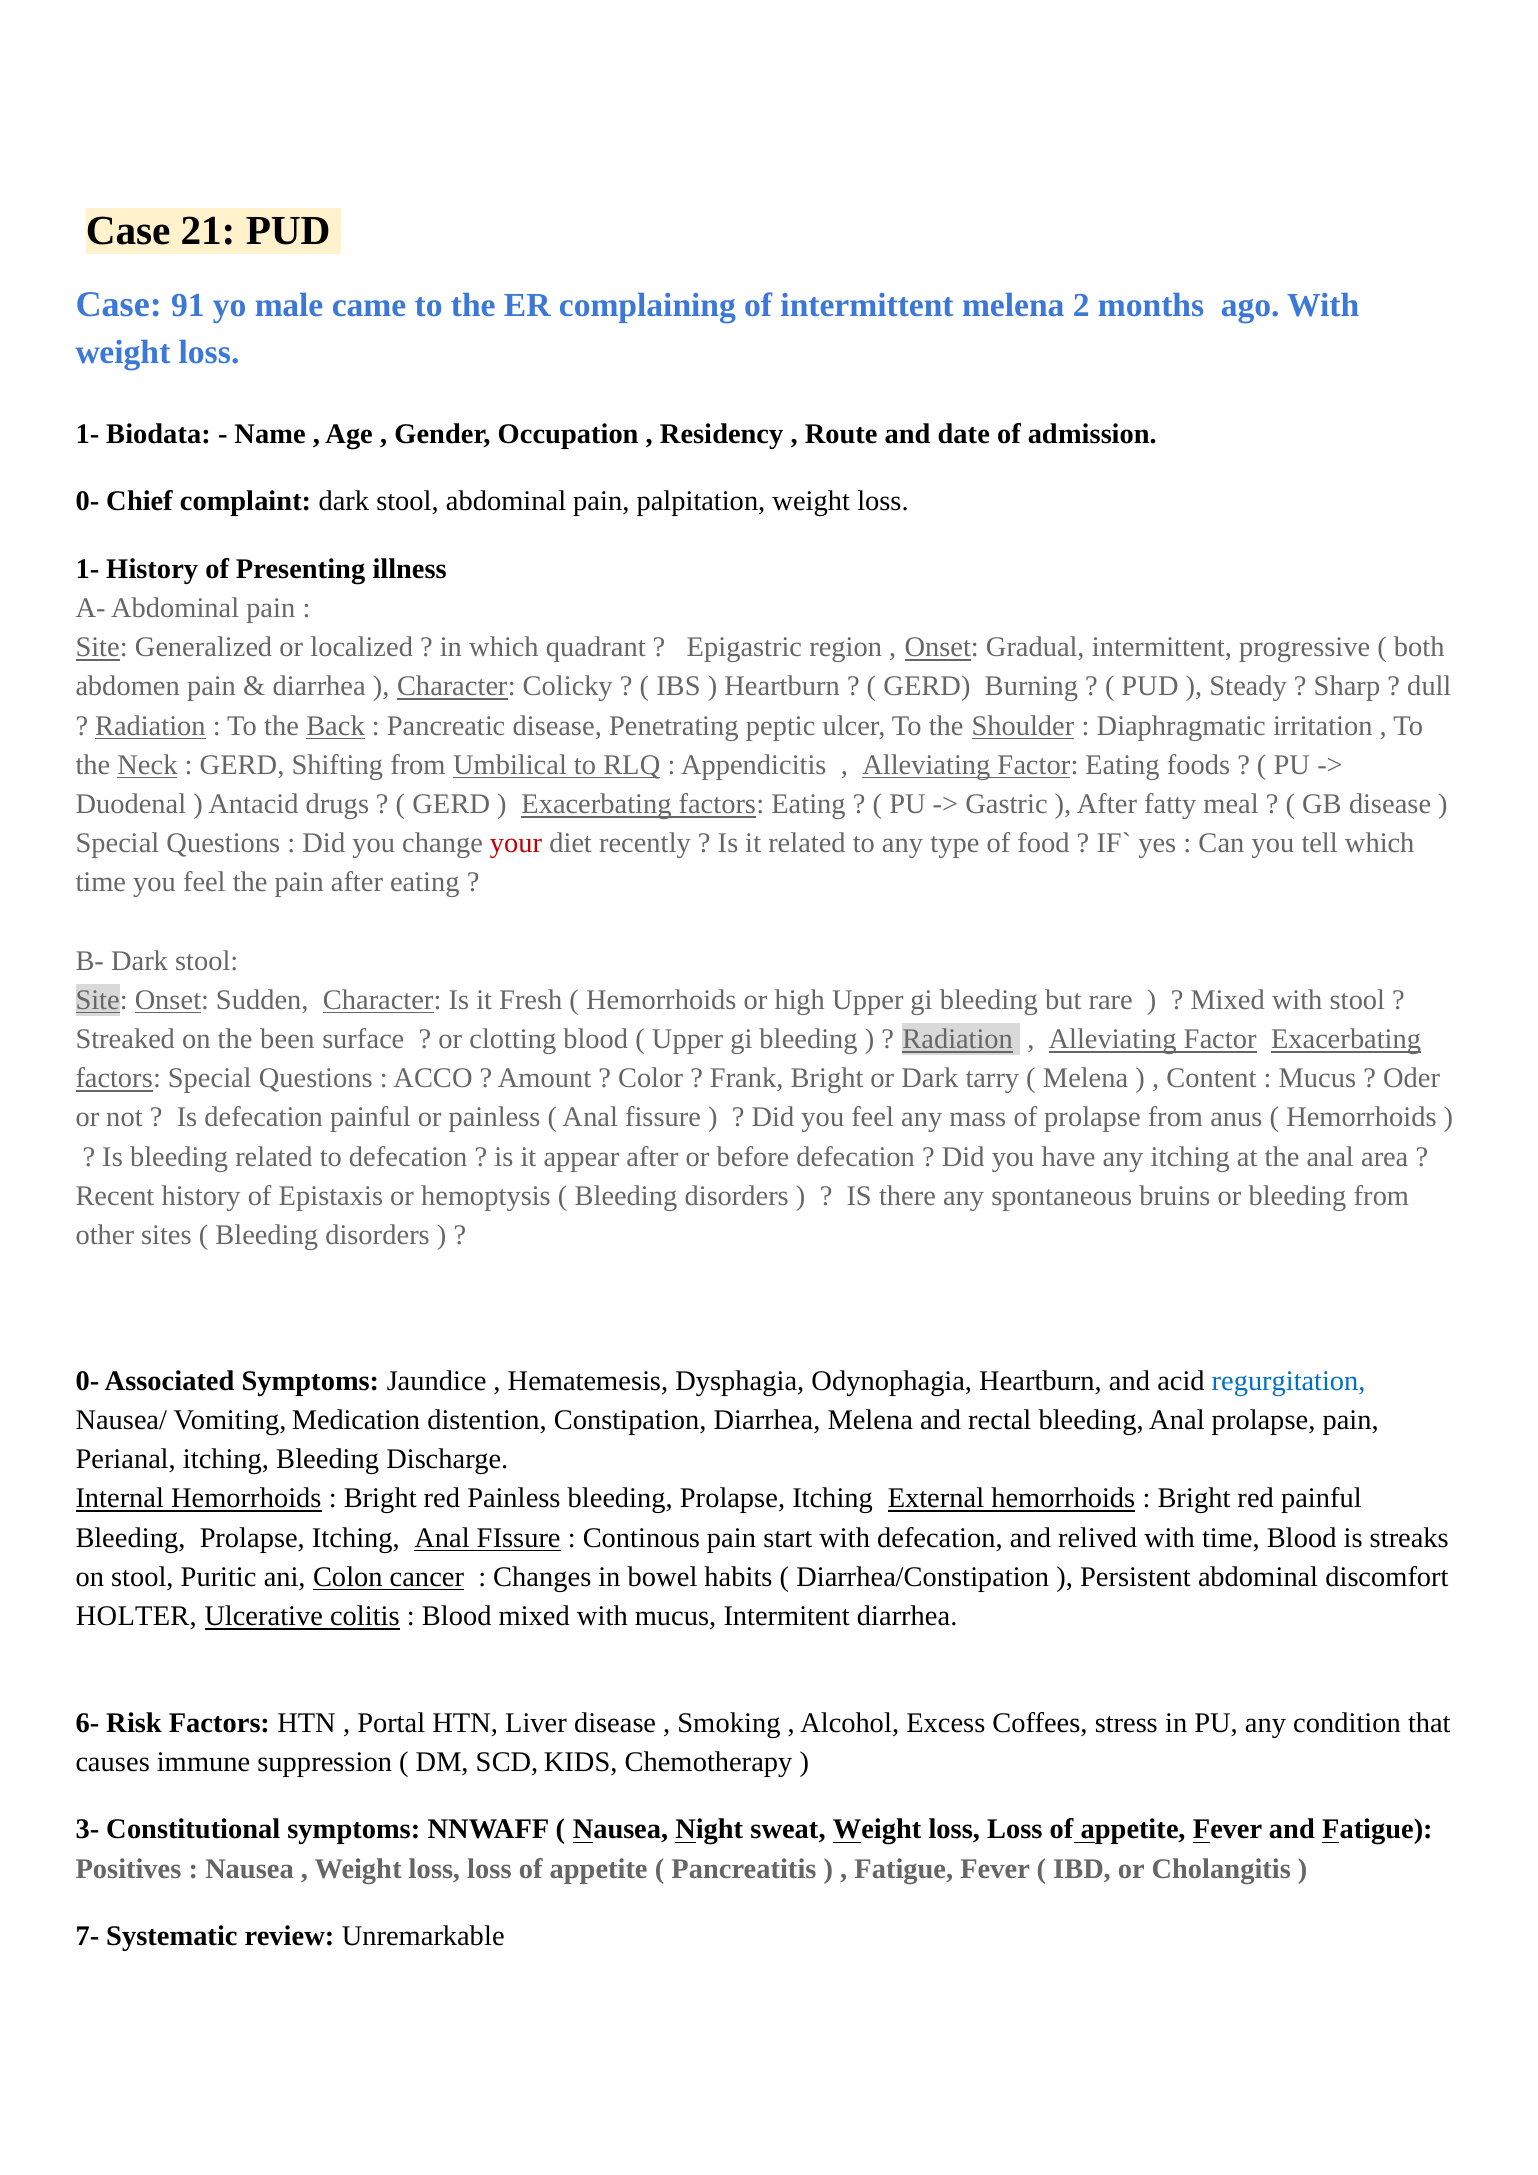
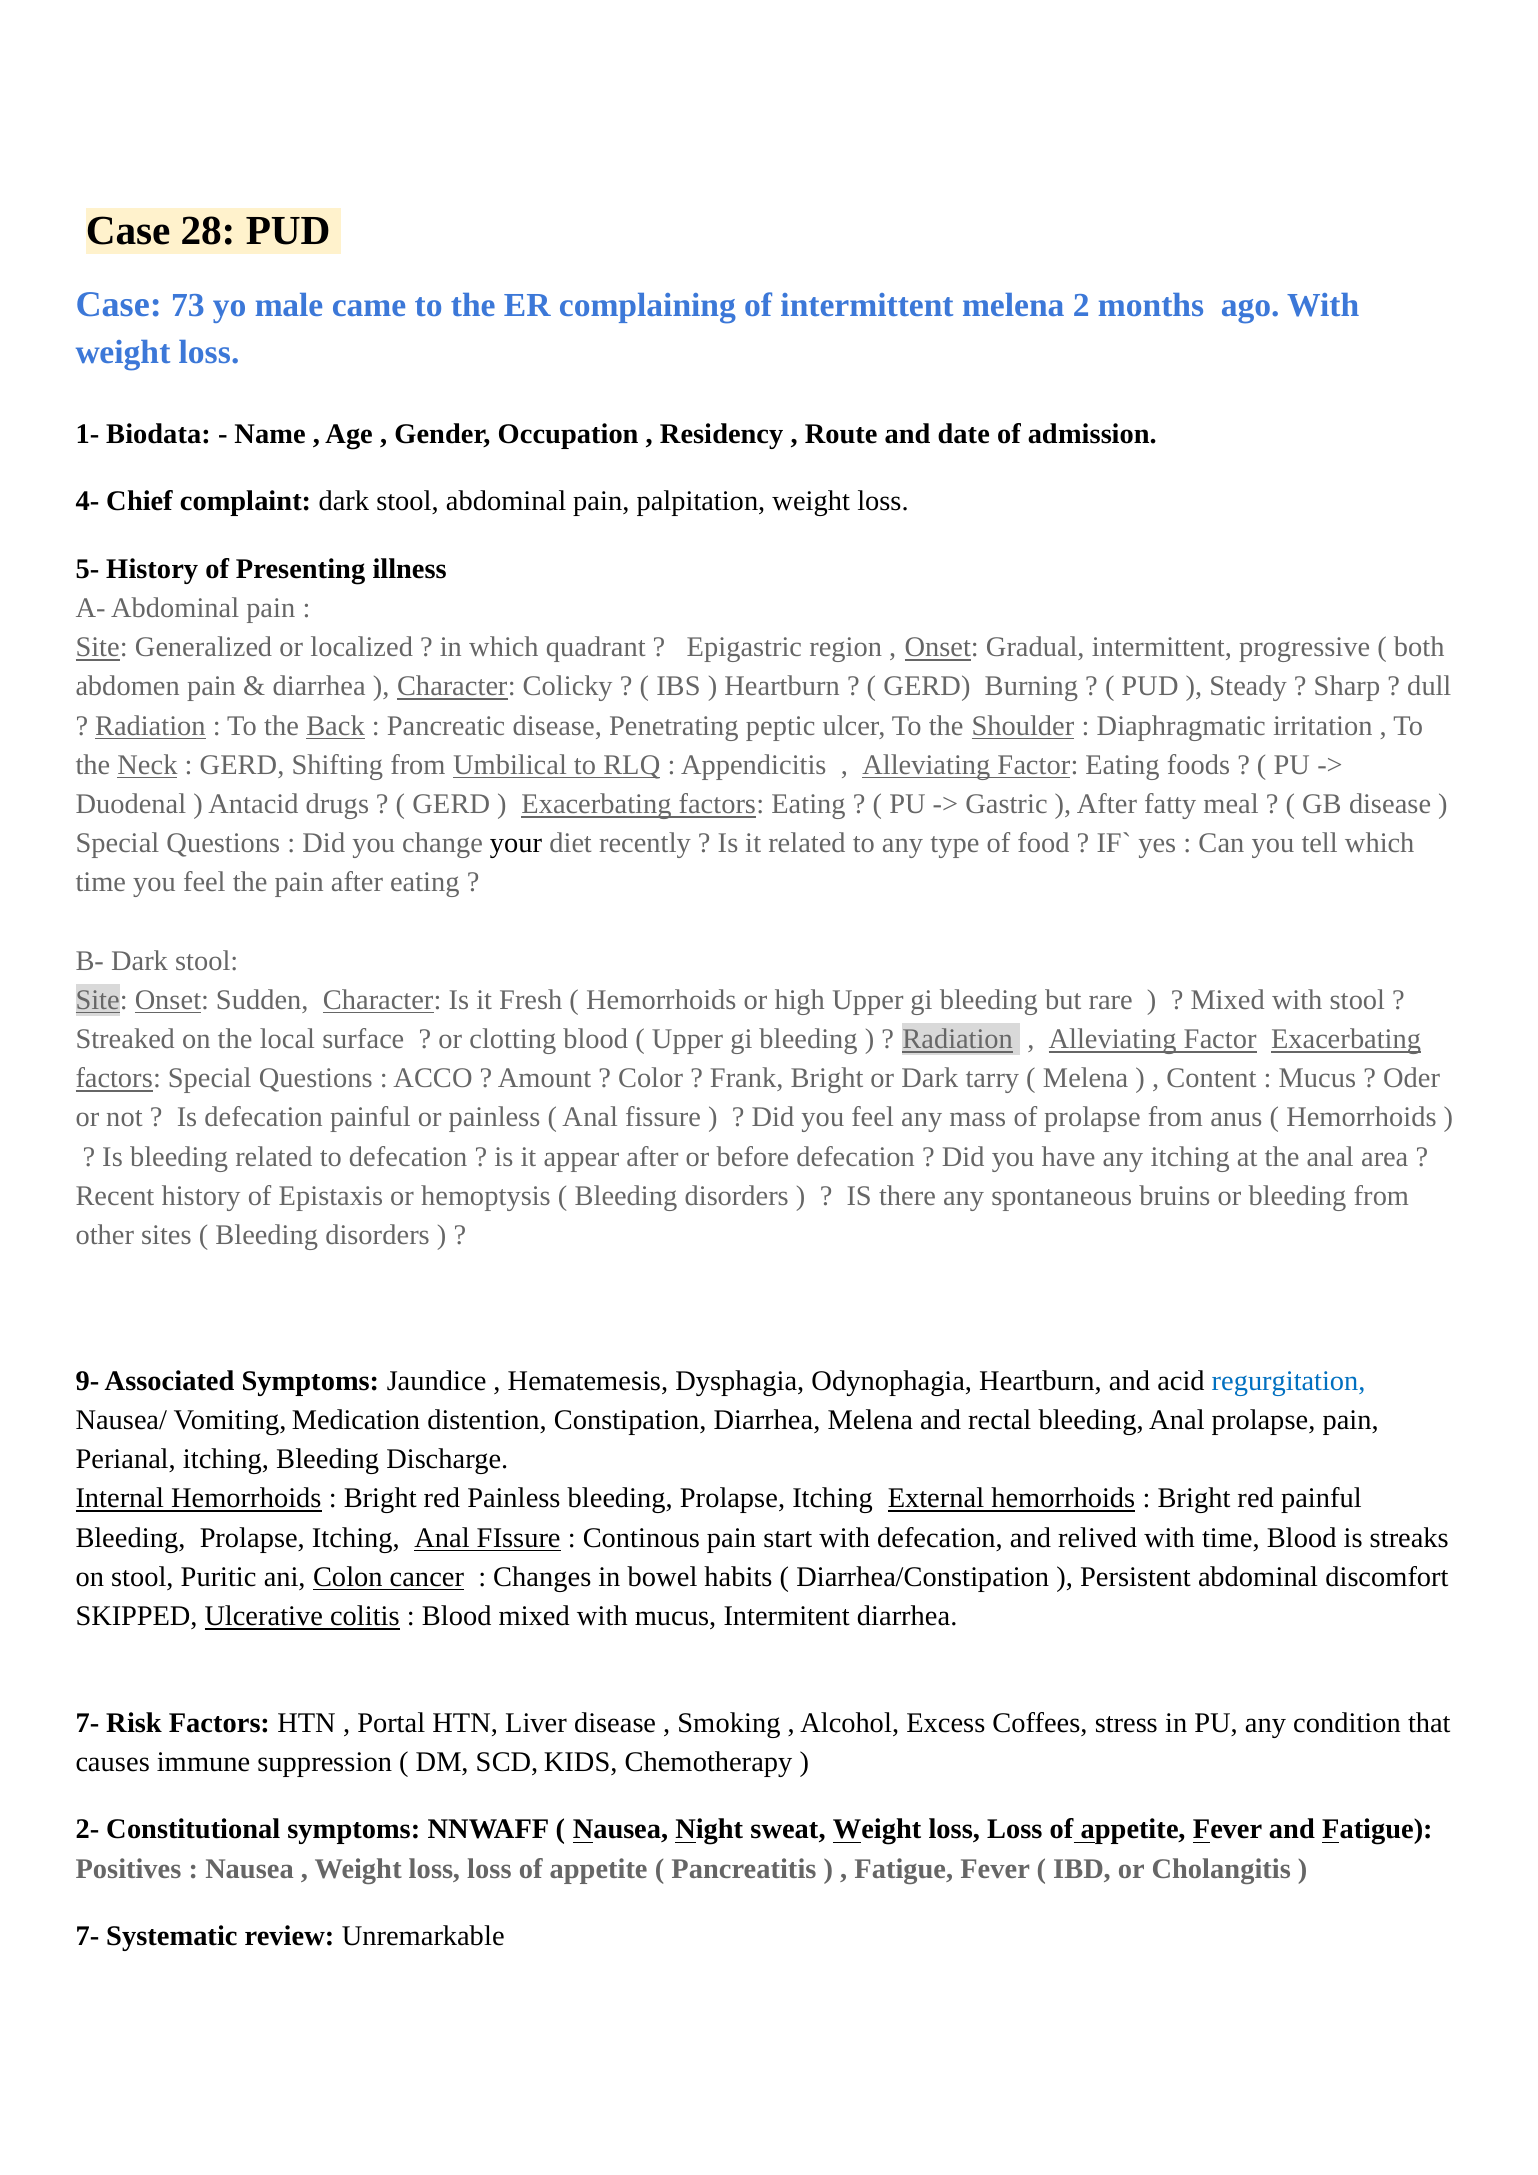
21: 21 -> 28
91: 91 -> 73
0- at (87, 501): 0- -> 4-
1- at (87, 569): 1- -> 5-
your colour: red -> black
been: been -> local
0- at (87, 1381): 0- -> 9-
HOLTER: HOLTER -> SKIPPED
6- at (87, 1723): 6- -> 7-
3-: 3- -> 2-
